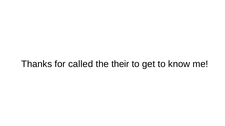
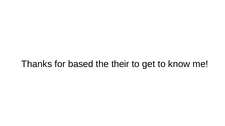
called: called -> based
